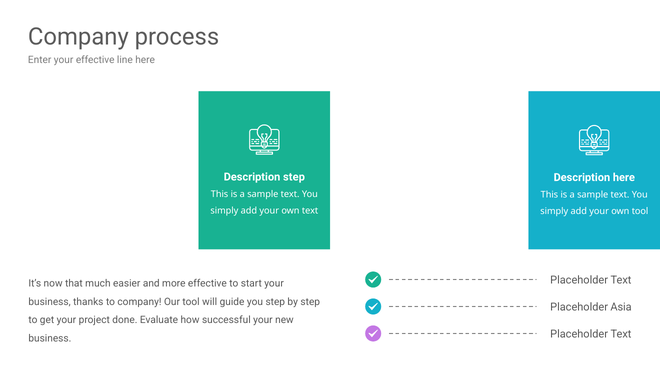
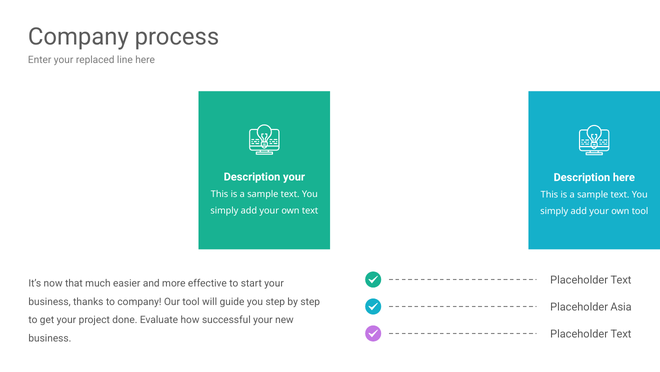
your effective: effective -> replaced
Description step: step -> your
